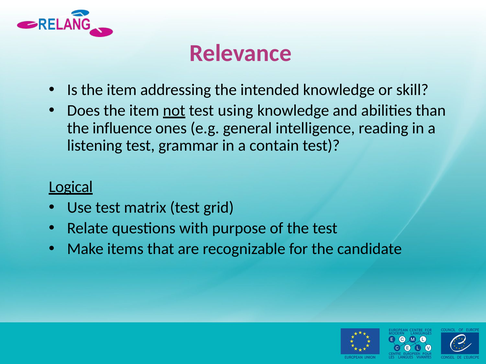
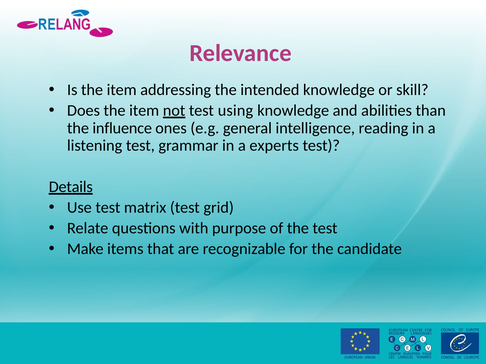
contain: contain -> experts
Logical: Logical -> Details
